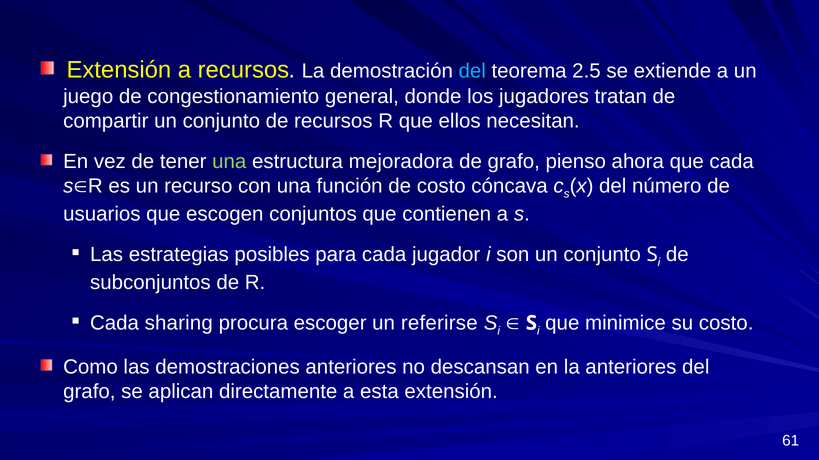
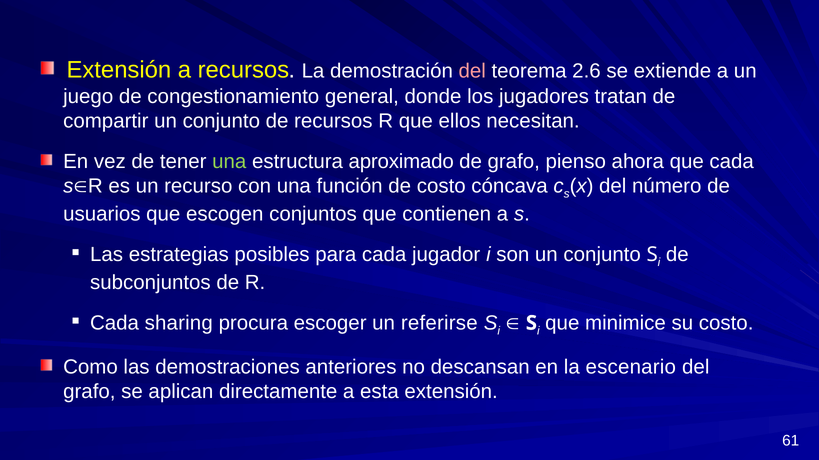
del at (472, 71) colour: light blue -> pink
2.5: 2.5 -> 2.6
mejoradora: mejoradora -> aproximado
la anteriores: anteriores -> escenario
